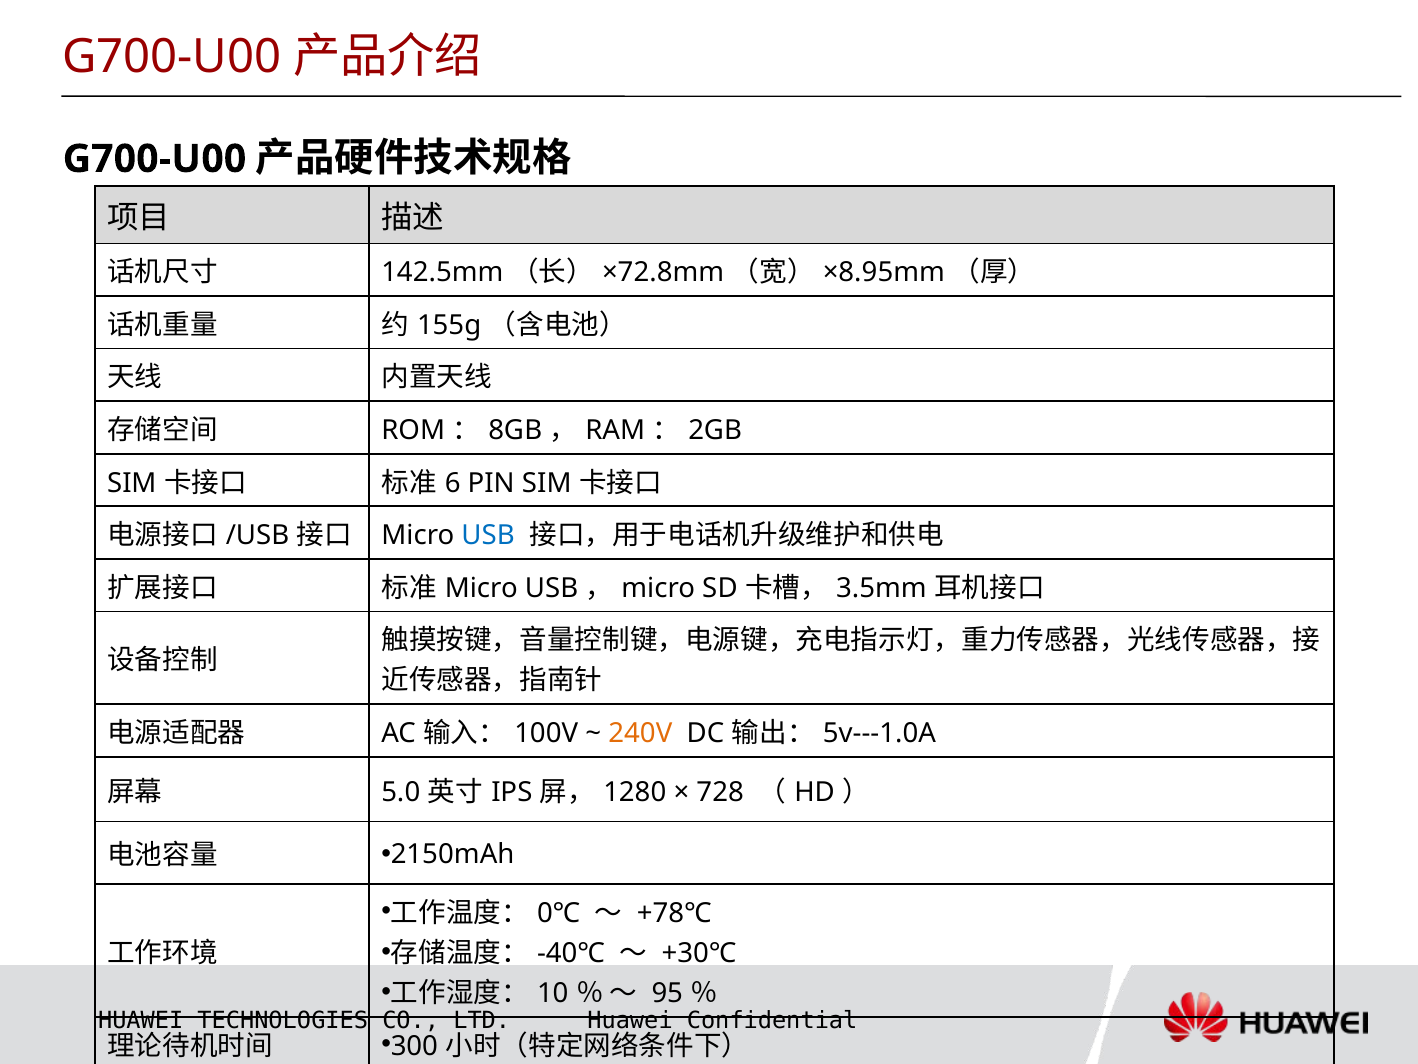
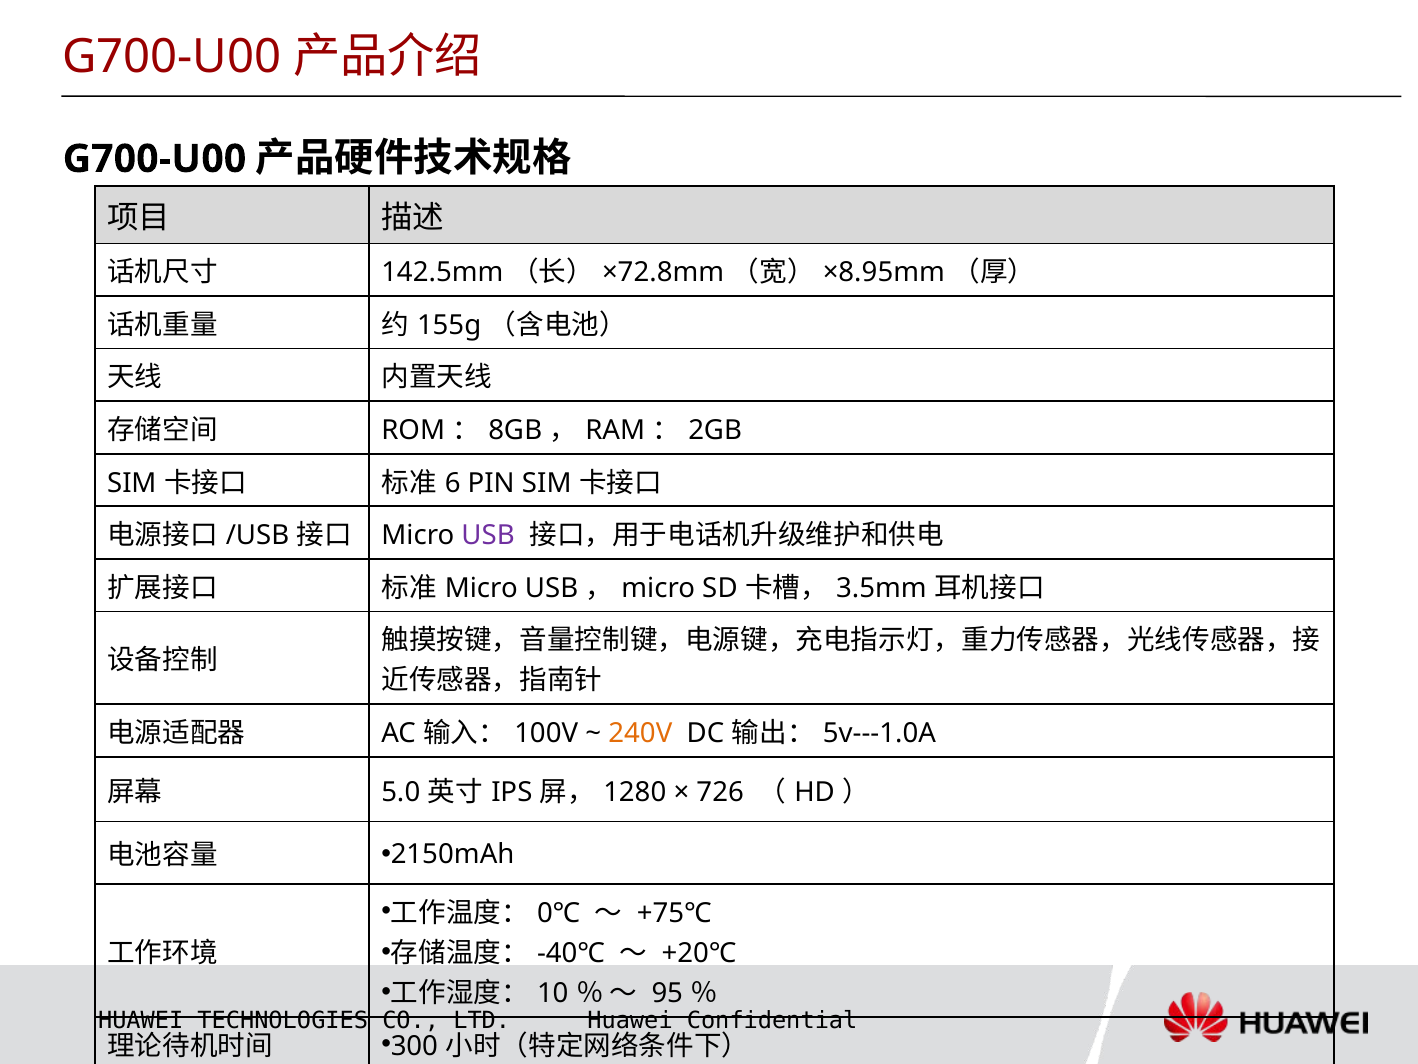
USB at (488, 535) colour: blue -> purple
728: 728 -> 726
+78℃: +78℃ -> +75℃
+30℃: +30℃ -> +20℃
